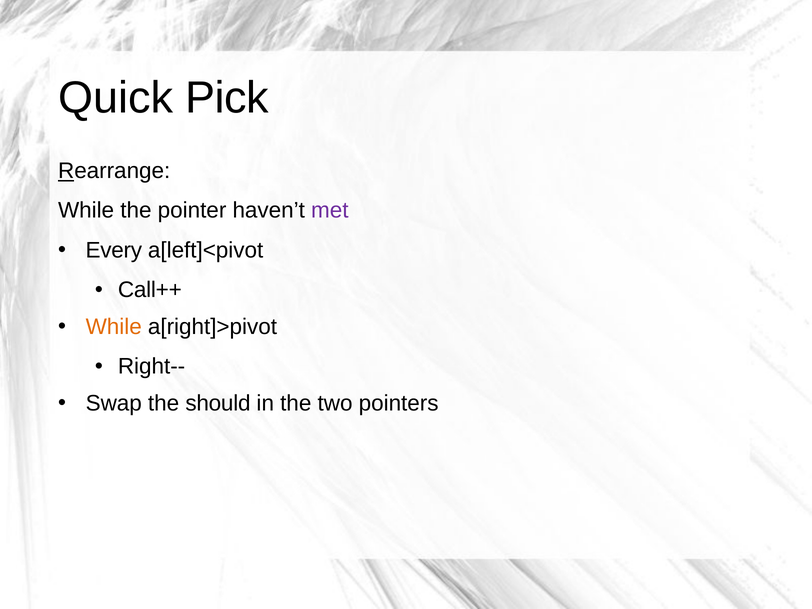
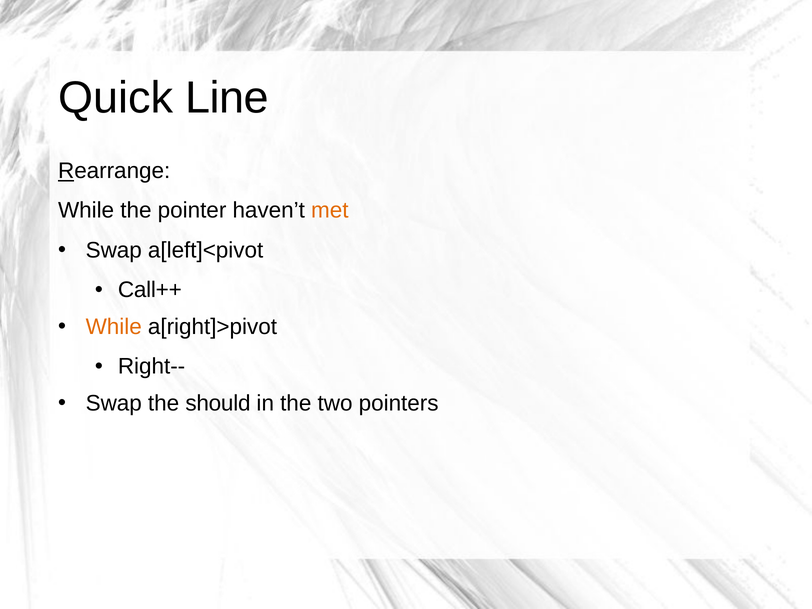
Pick: Pick -> Line
met colour: purple -> orange
Every at (114, 250): Every -> Swap
